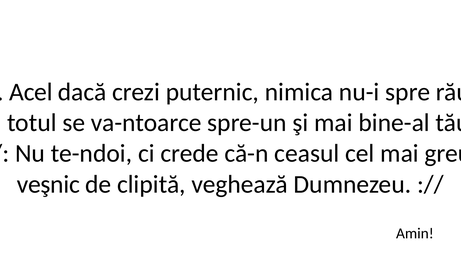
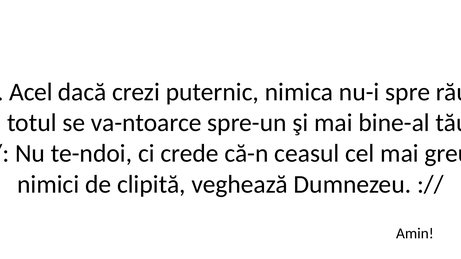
veşnic: veşnic -> nimici
